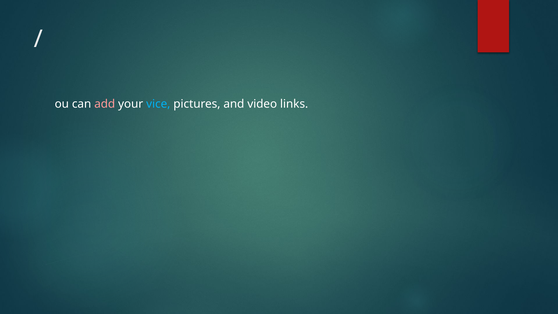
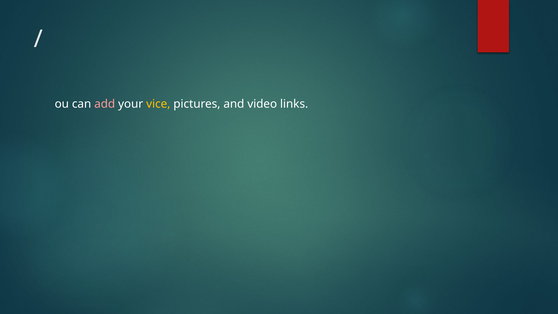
vice colour: light blue -> yellow
